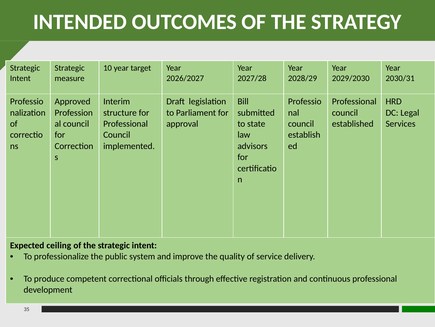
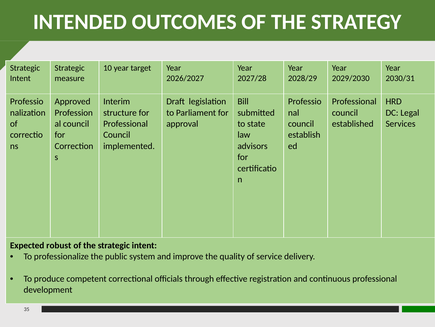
ceiling: ceiling -> robust
